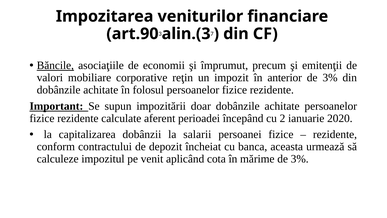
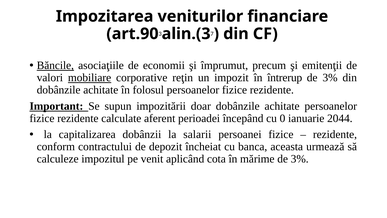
mobiliare underline: none -> present
anterior: anterior -> întrerup
2: 2 -> 0
2020: 2020 -> 2044
